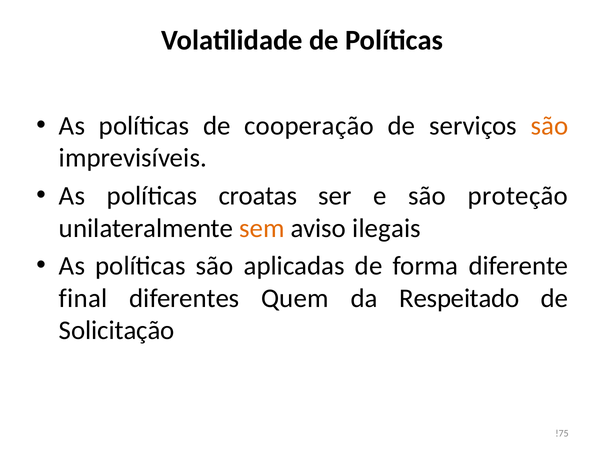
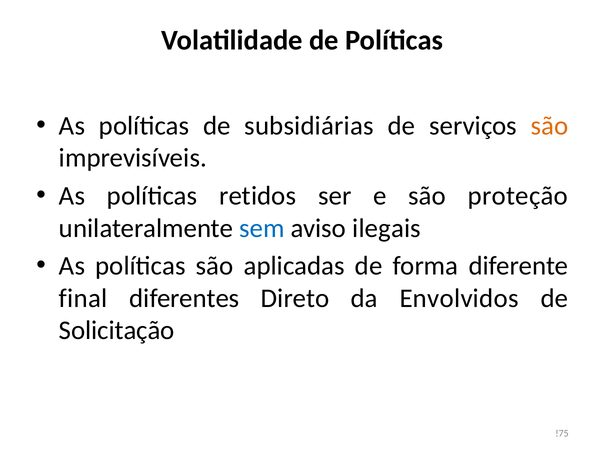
cooperação: cooperação -> subsidiárias
croatas: croatas -> retidos
sem colour: orange -> blue
Quem: Quem -> Direto
Respeitado: Respeitado -> Envolvidos
